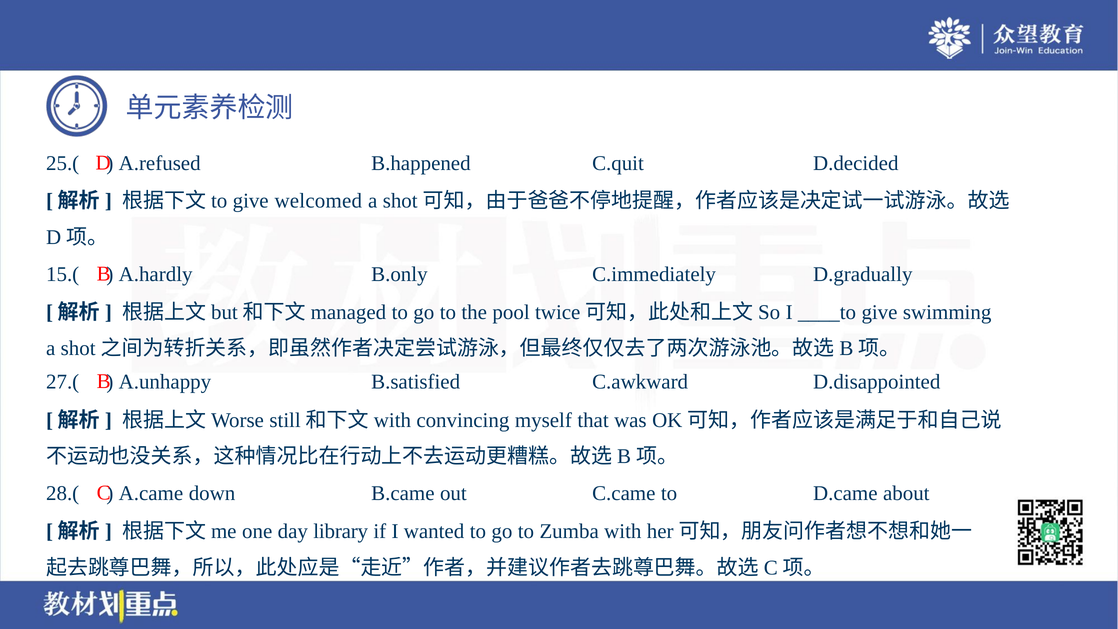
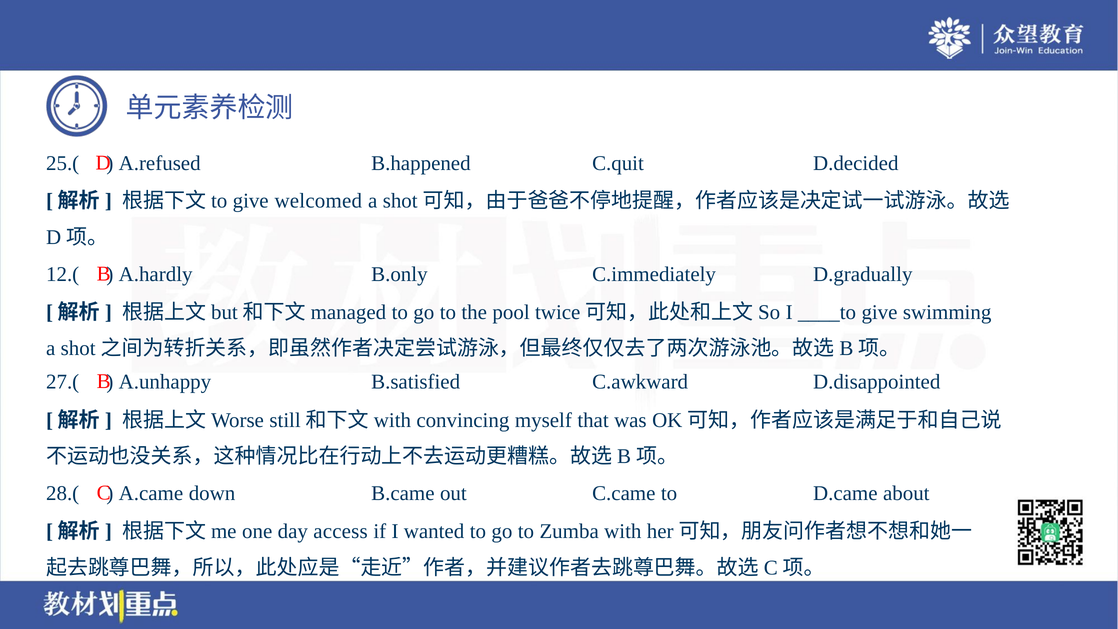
15.(: 15.( -> 12.(
library: library -> access
